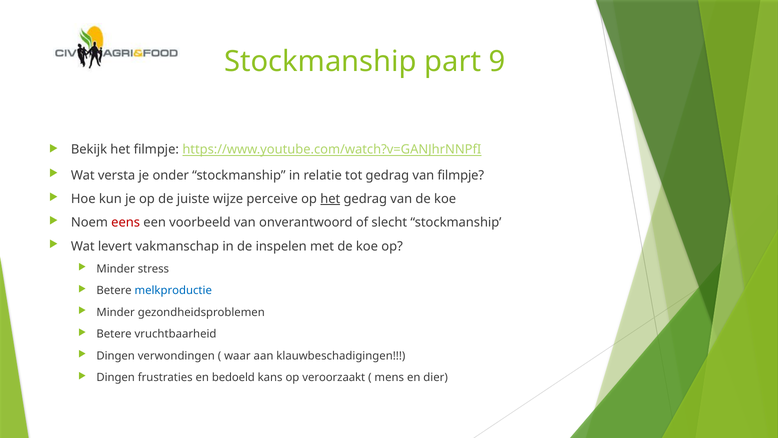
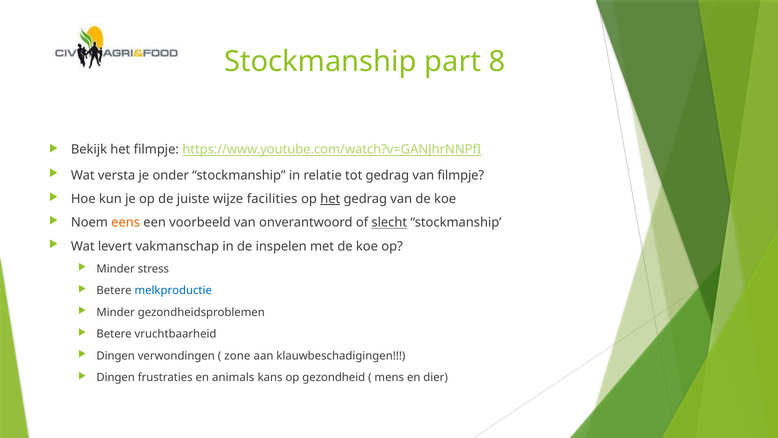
9: 9 -> 8
perceive: perceive -> facilities
eens colour: red -> orange
slecht underline: none -> present
waar: waar -> zone
bedoeld: bedoeld -> animals
veroorzaakt: veroorzaakt -> gezondheid
